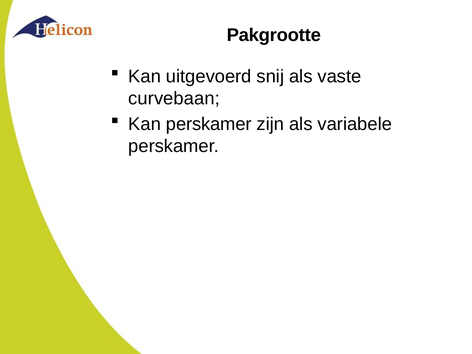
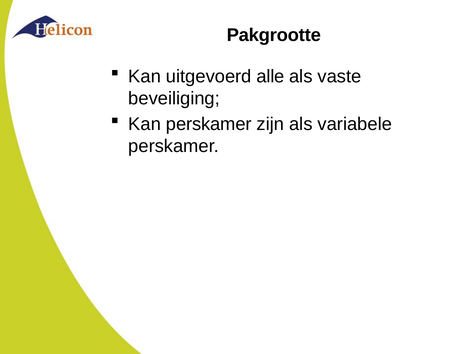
snij: snij -> alle
curvebaan: curvebaan -> beveiliging
